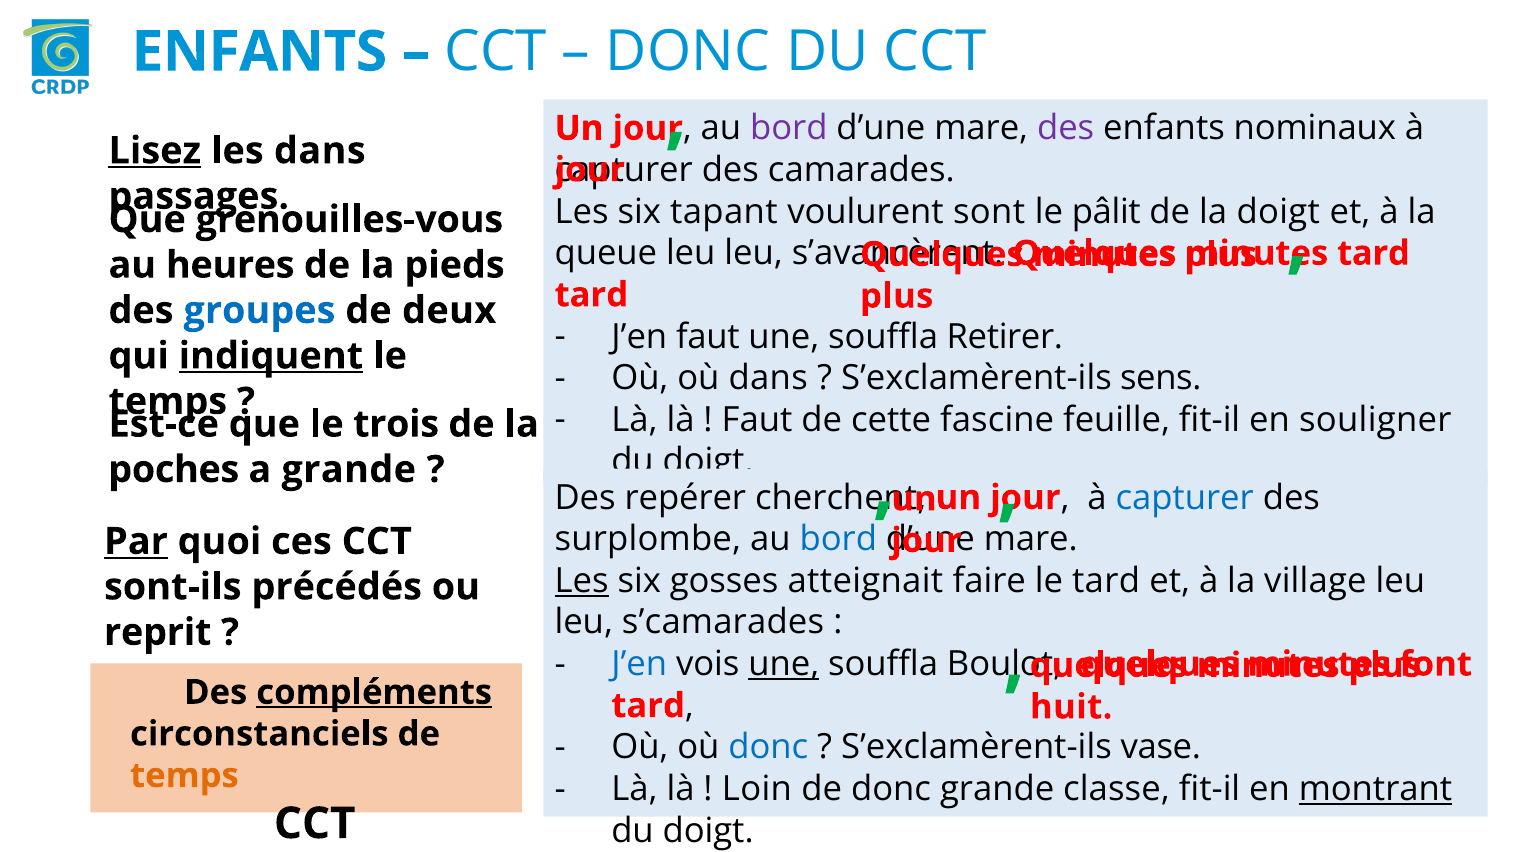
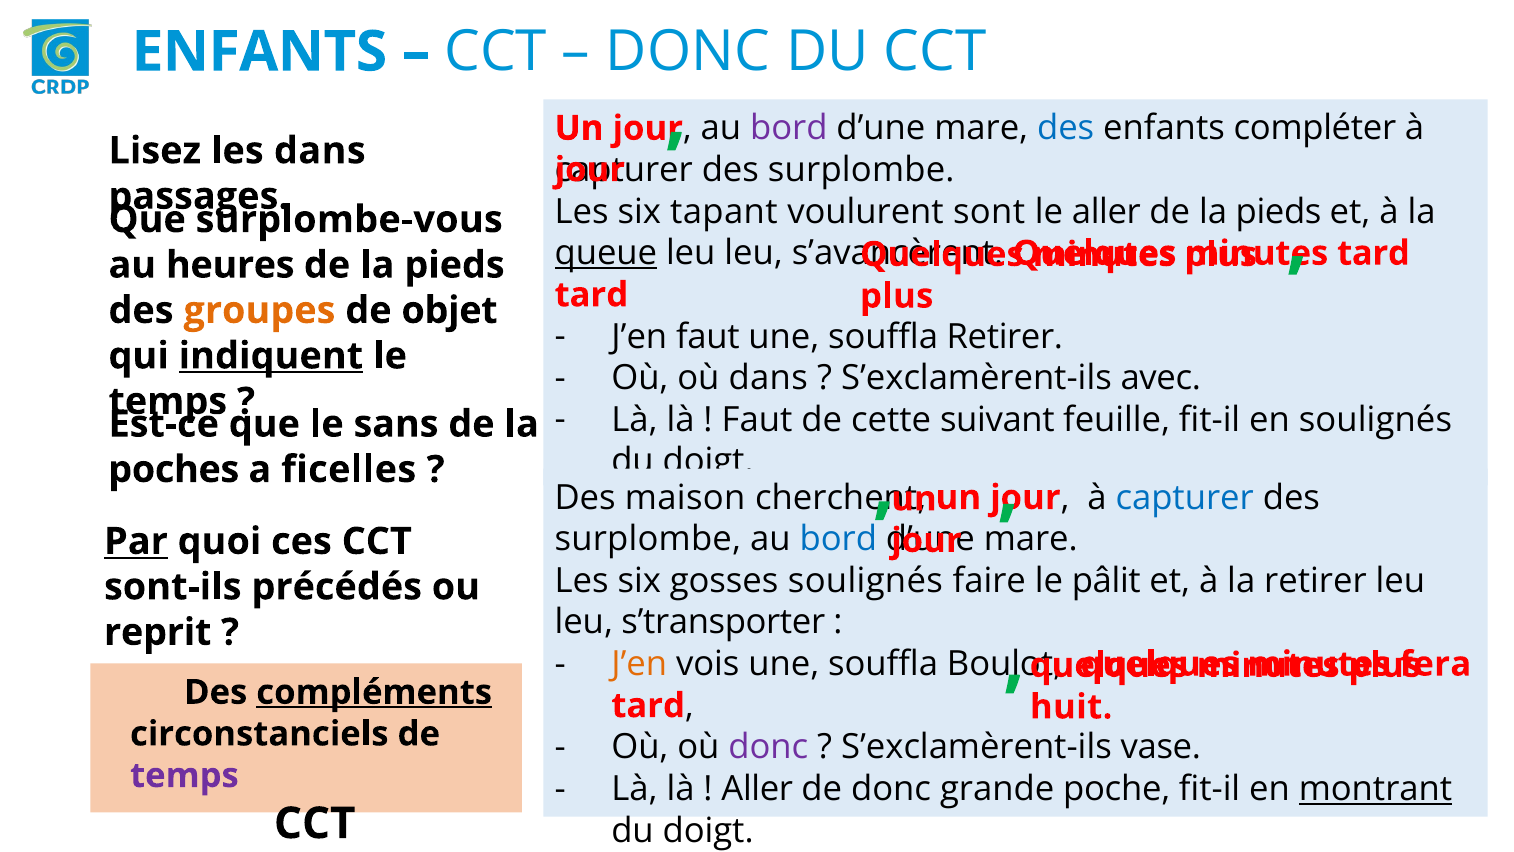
des at (1066, 128) colour: purple -> blue
nominaux: nominaux -> compléter
Lisez underline: present -> none
camarades at (861, 170): camarades -> surplombe
le pâlit: pâlit -> aller
doigt at (1278, 212): doigt -> pieds
grenouilles-vous: grenouilles-vous -> surplombe-vous
queue underline: none -> present
groupes colour: blue -> orange
deux: deux -> objet
sens: sens -> avec
fascine: fascine -> suivant
en souligner: souligner -> soulignés
trois: trois -> sans
a grande: grande -> ficelles
repérer: repérer -> maison
Les at (582, 581) underline: present -> none
gosses atteignait: atteignait -> soulignés
le tard: tard -> pâlit
la village: village -> retirer
s’camarades: s’camarades -> s’transporter
J’en at (639, 664) colour: blue -> orange
une at (784, 664) underline: present -> none
font: font -> fera
donc at (768, 747) colour: blue -> purple
temps at (184, 775) colour: orange -> purple
Loin at (757, 789): Loin -> Aller
classe: classe -> poche
